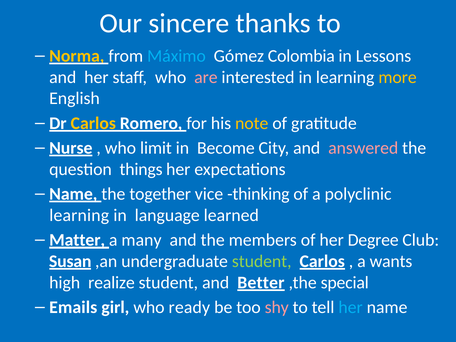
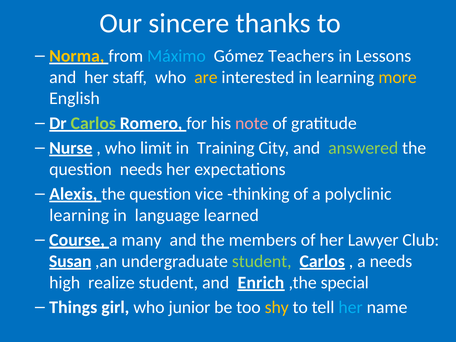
Colombia: Colombia -> Teachers
are colour: pink -> yellow
Carlos at (93, 123) colour: yellow -> light green
note colour: yellow -> pink
Become: Become -> Training
answered colour: pink -> light green
question things: things -> needs
Name at (73, 194): Name -> Alexis
together at (160, 194): together -> question
Matter: Matter -> Course
Degree: Degree -> Lawyer
a wants: wants -> needs
Better: Better -> Enrich
Emails: Emails -> Things
ready: ready -> junior
shy colour: pink -> yellow
